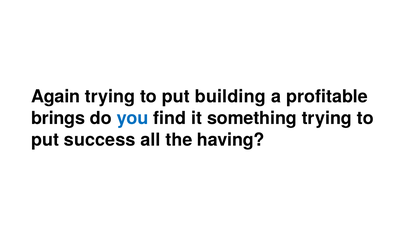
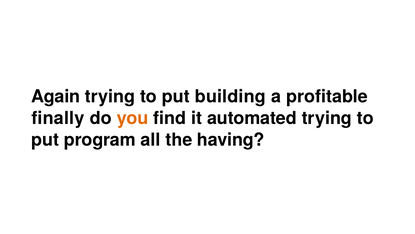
brings: brings -> finally
you colour: blue -> orange
something: something -> automated
success: success -> program
